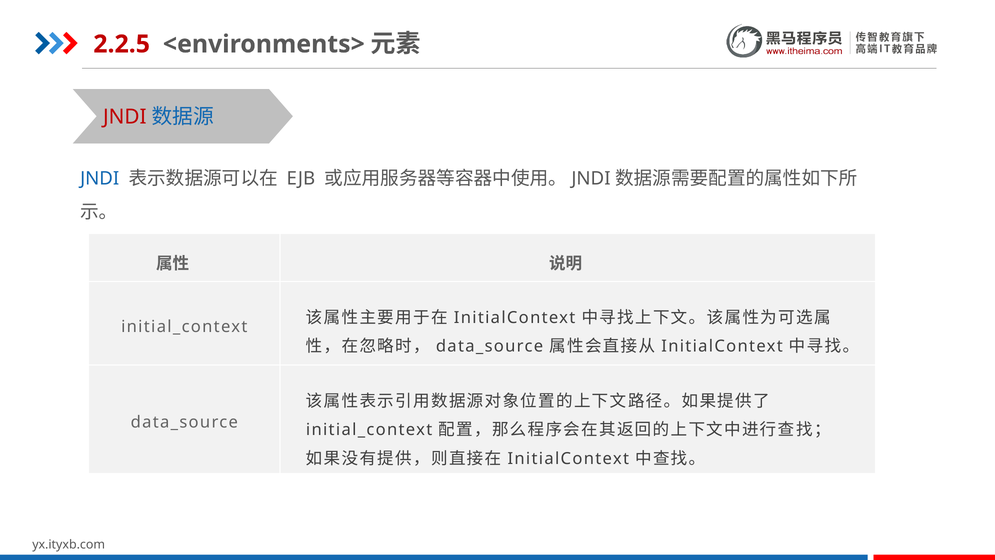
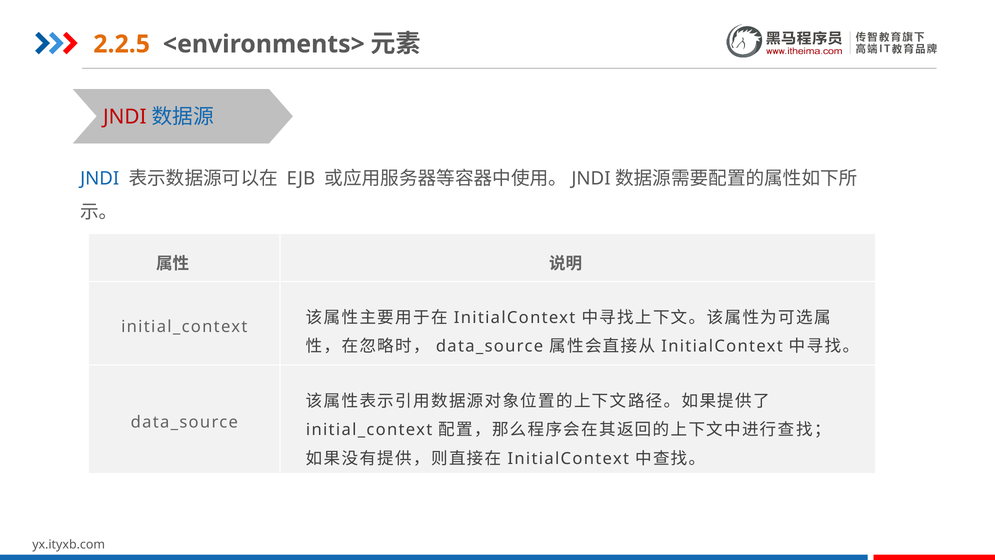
2.2.5 colour: red -> orange
